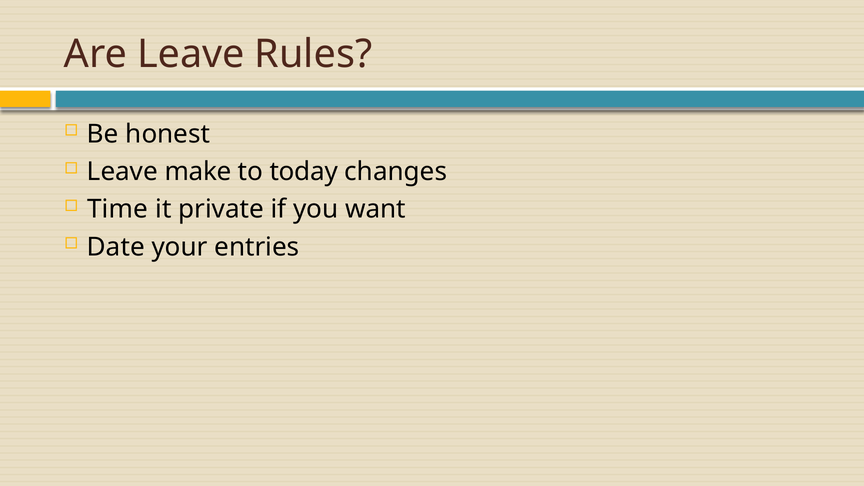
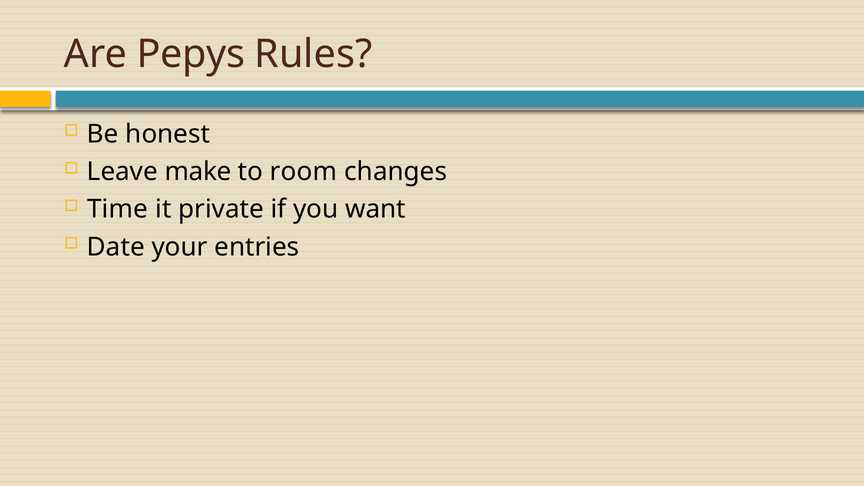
Are Leave: Leave -> Pepys
today: today -> room
